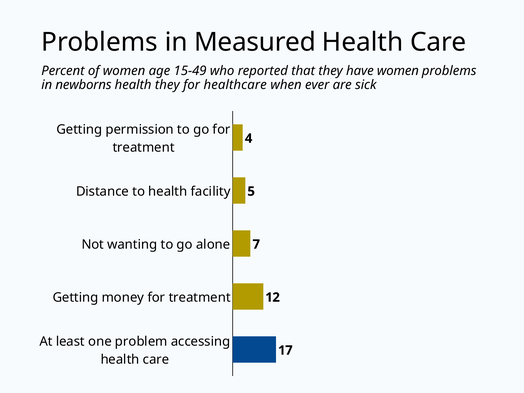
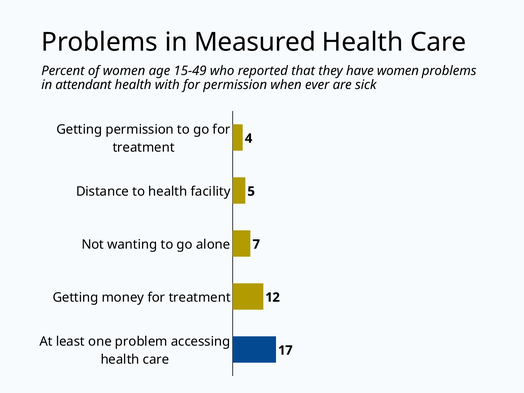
newborns: newborns -> attendant
health they: they -> with
for healthcare: healthcare -> permission
